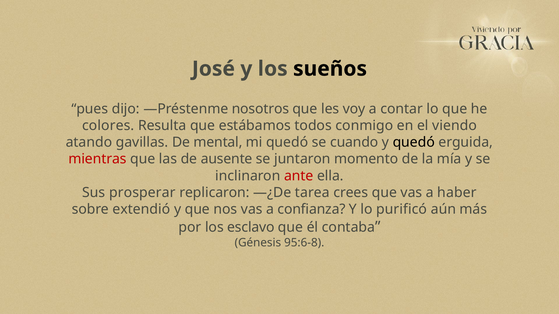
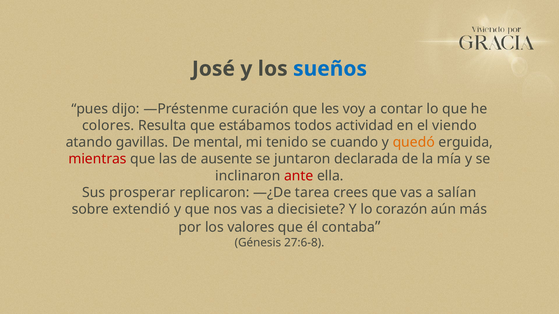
sueños colour: black -> blue
nosotros: nosotros -> curación
conmigo: conmigo -> actividad
mi quedó: quedó -> tenido
quedó at (414, 142) colour: black -> orange
momento: momento -> declarada
haber: haber -> salían
confianza: confianza -> diecisiete
purificó: purificó -> corazón
esclavo: esclavo -> valores
95:6-8: 95:6-8 -> 27:6-8
